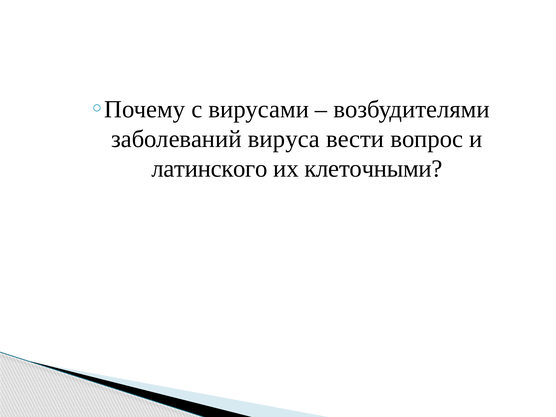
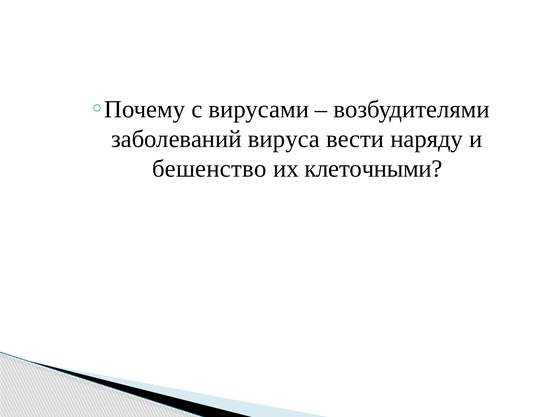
вопрос: вопрос -> наряду
латинского: латинского -> бешенство
